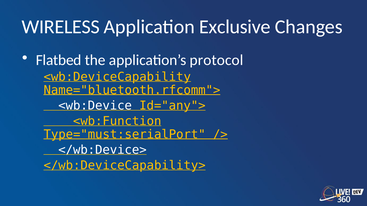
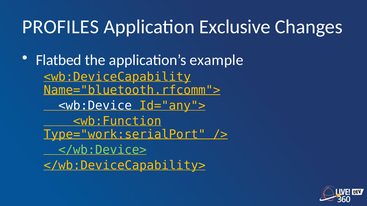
WIRELESS: WIRELESS -> PROFILES
protocol: protocol -> example
Type="must:serialPort: Type="must:serialPort -> Type="work:serialPort
</wb:Device> colour: white -> light green
